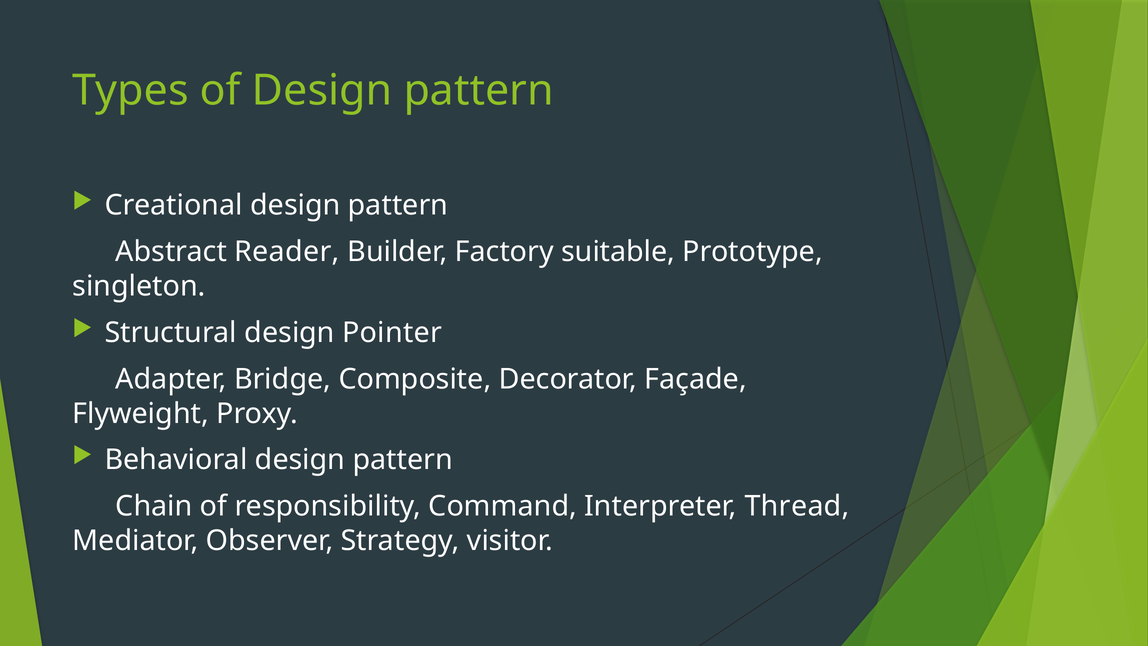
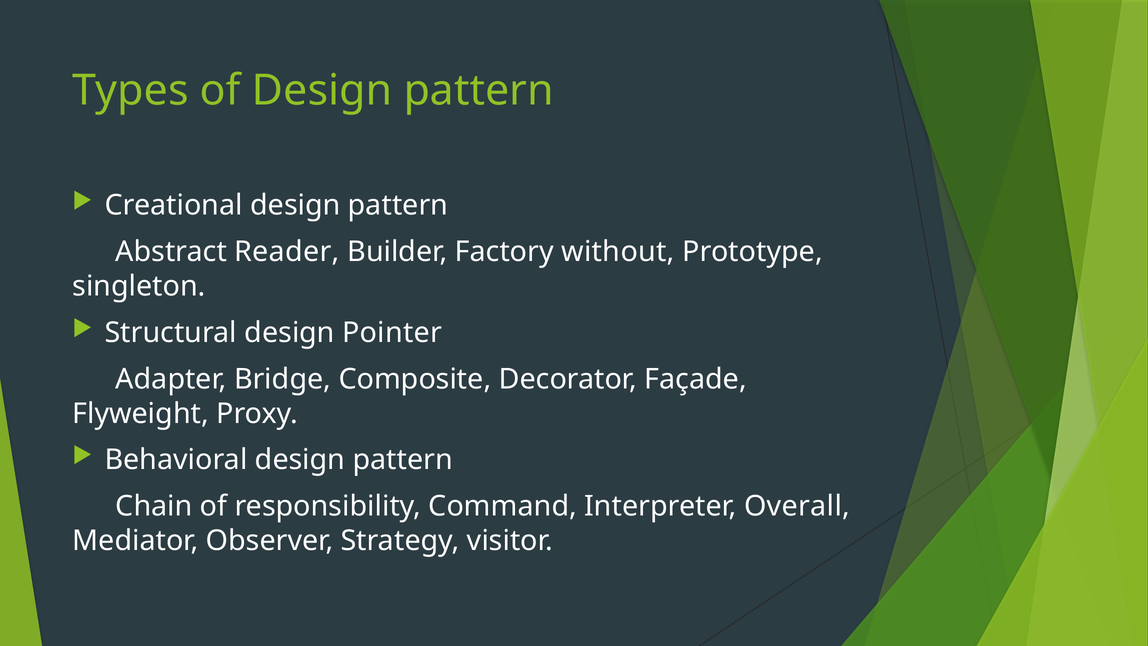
suitable: suitable -> without
Thread: Thread -> Overall
